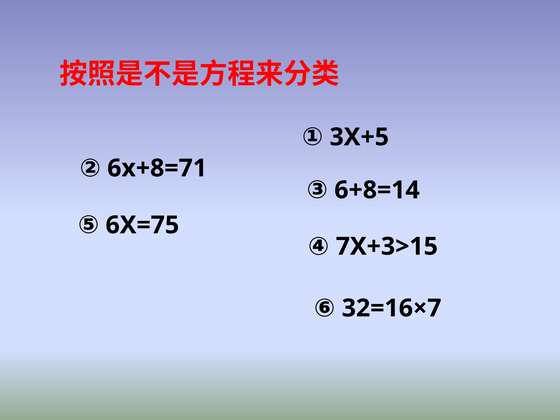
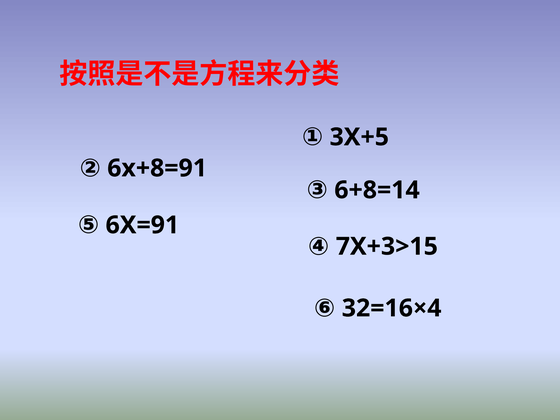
6x+8=71: 6x+8=71 -> 6x+8=91
6X=75: 6X=75 -> 6X=91
32=16×7: 32=16×7 -> 32=16×4
